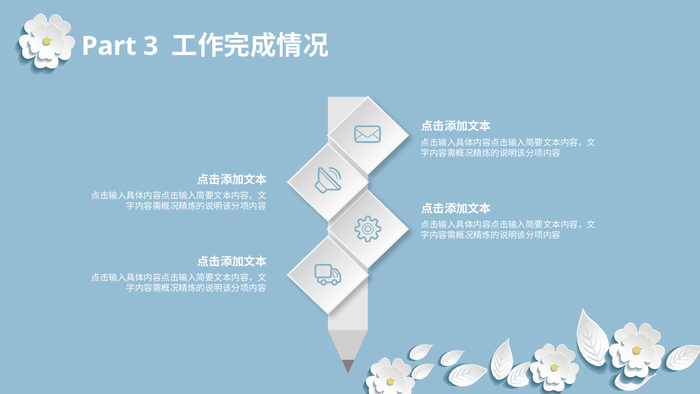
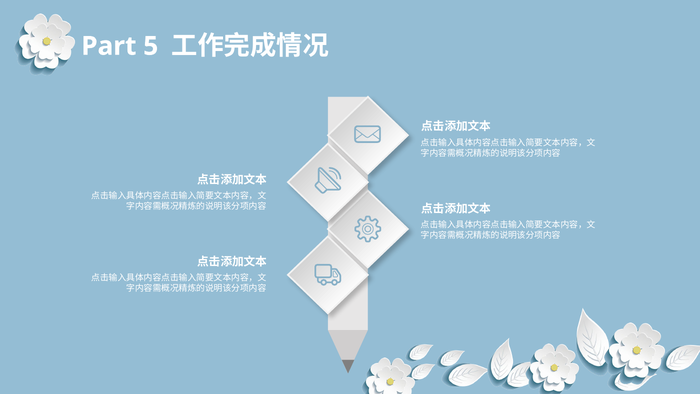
3: 3 -> 5
